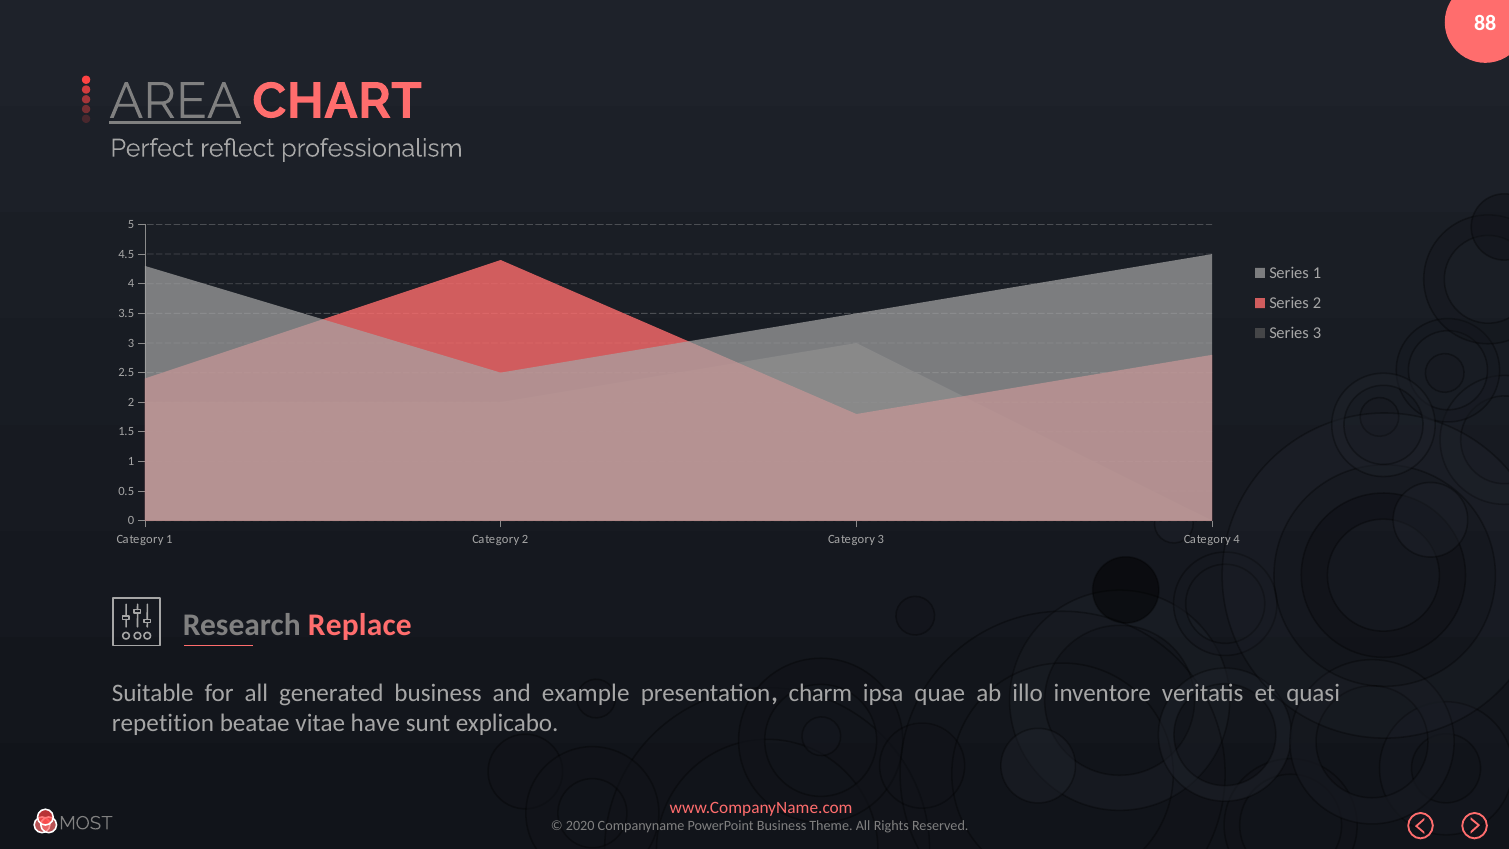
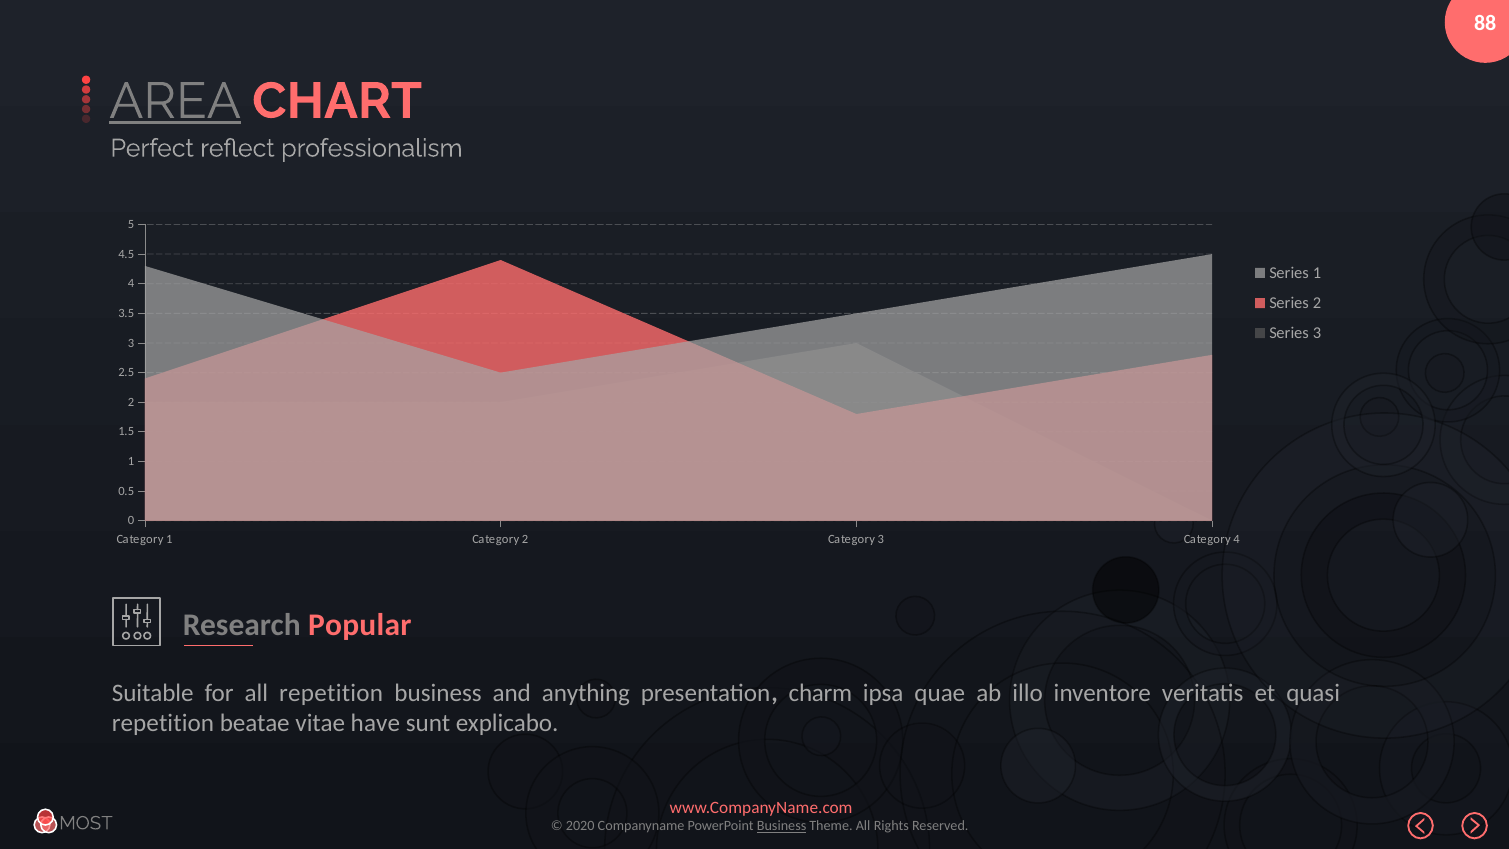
Replace: Replace -> Popular
all generated: generated -> repetition
example: example -> anything
Business at (782, 826) underline: none -> present
